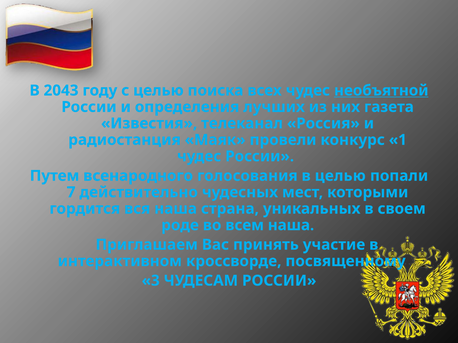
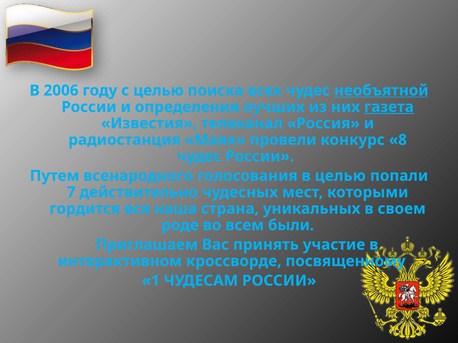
2043: 2043 -> 2006
газета underline: none -> present
1: 1 -> 8
всем наша: наша -> были
3: 3 -> 1
